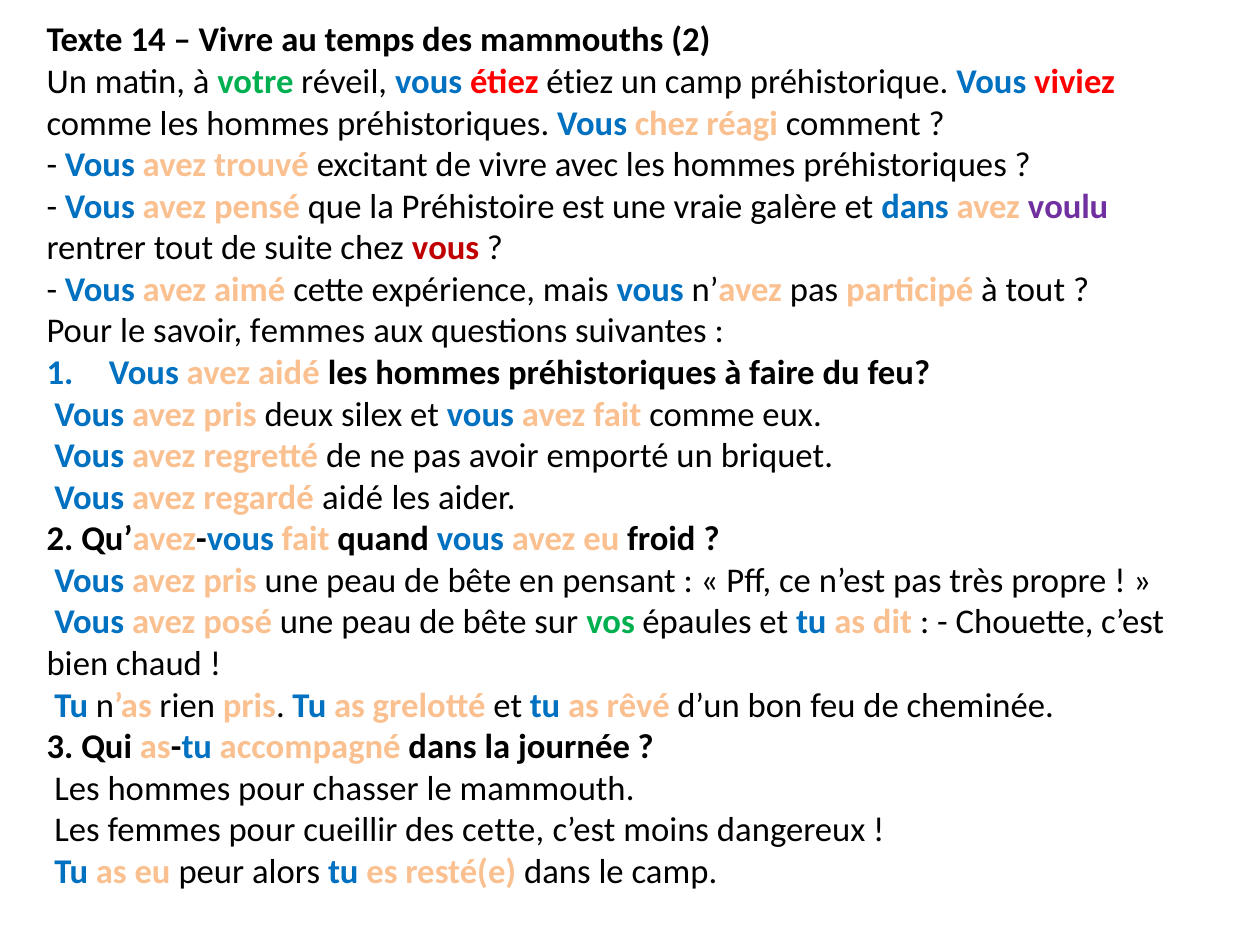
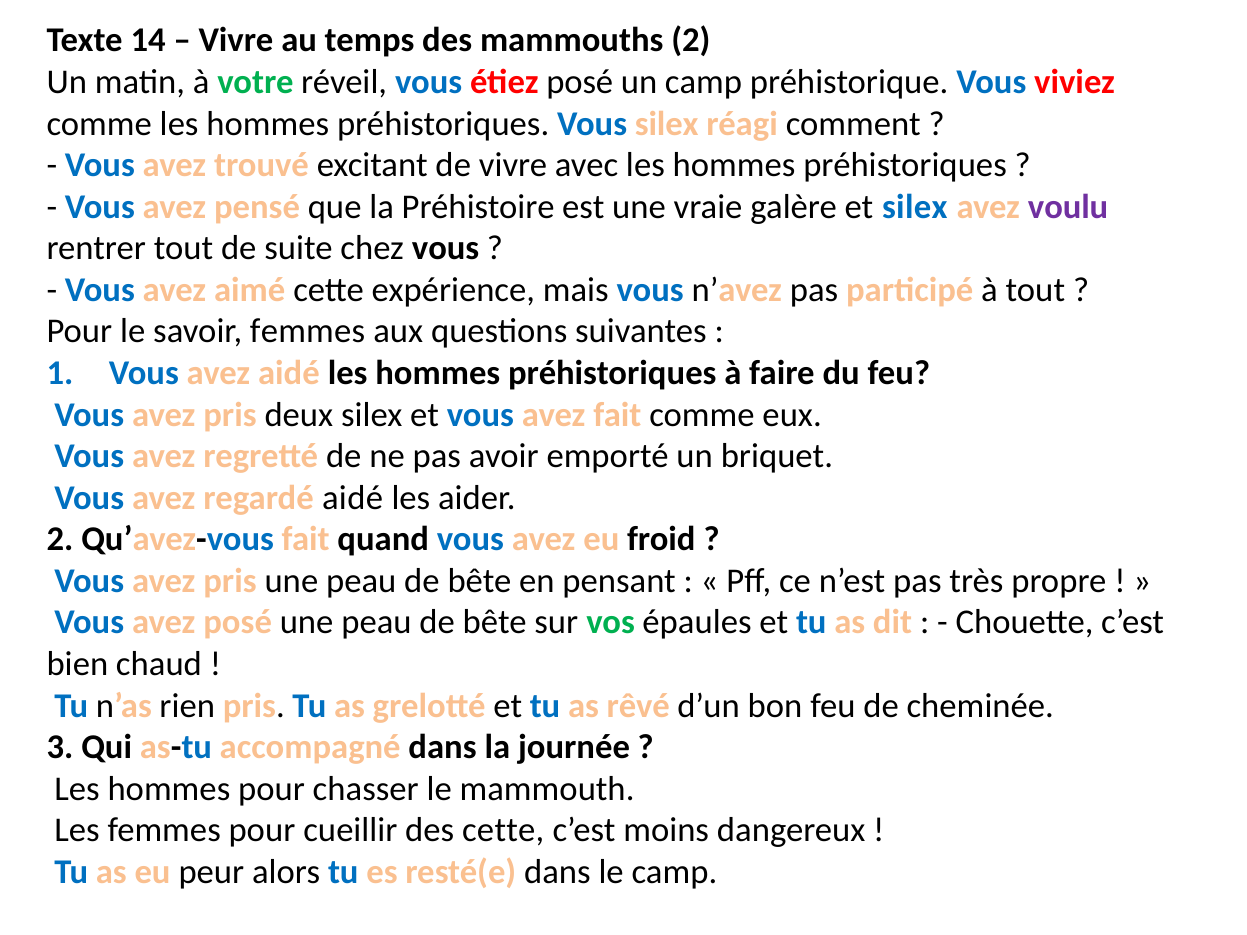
étiez étiez: étiez -> posé
Vous chez: chez -> silex
et dans: dans -> silex
vous at (445, 248) colour: red -> black
